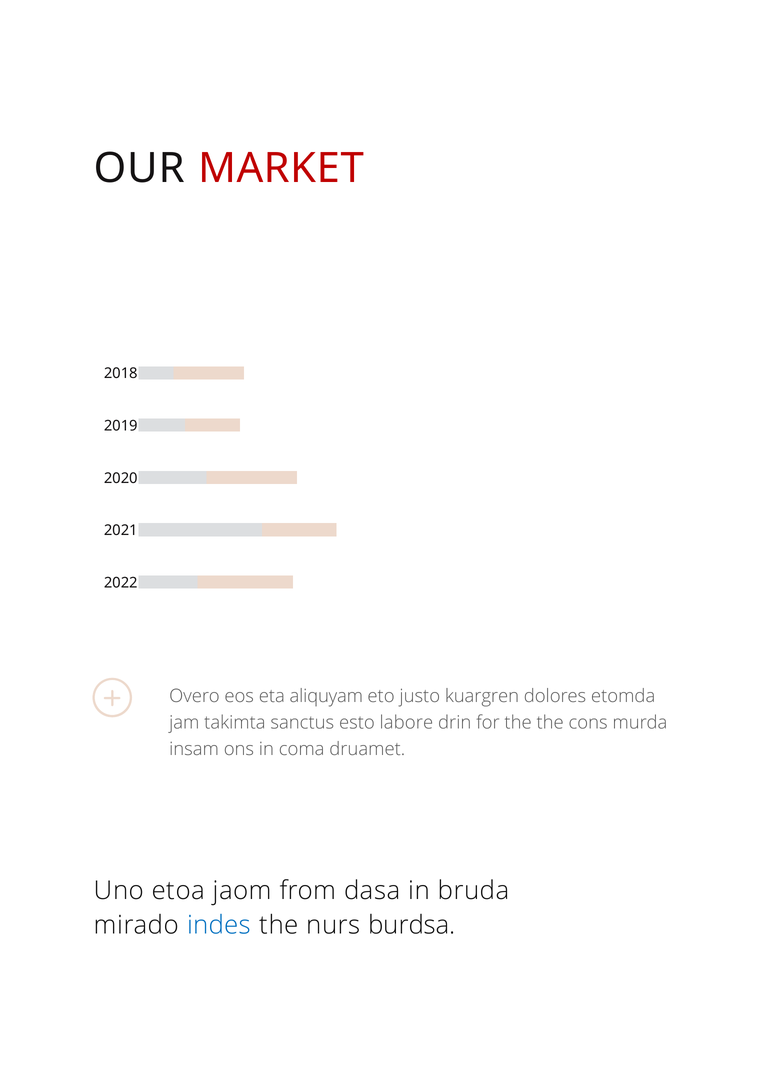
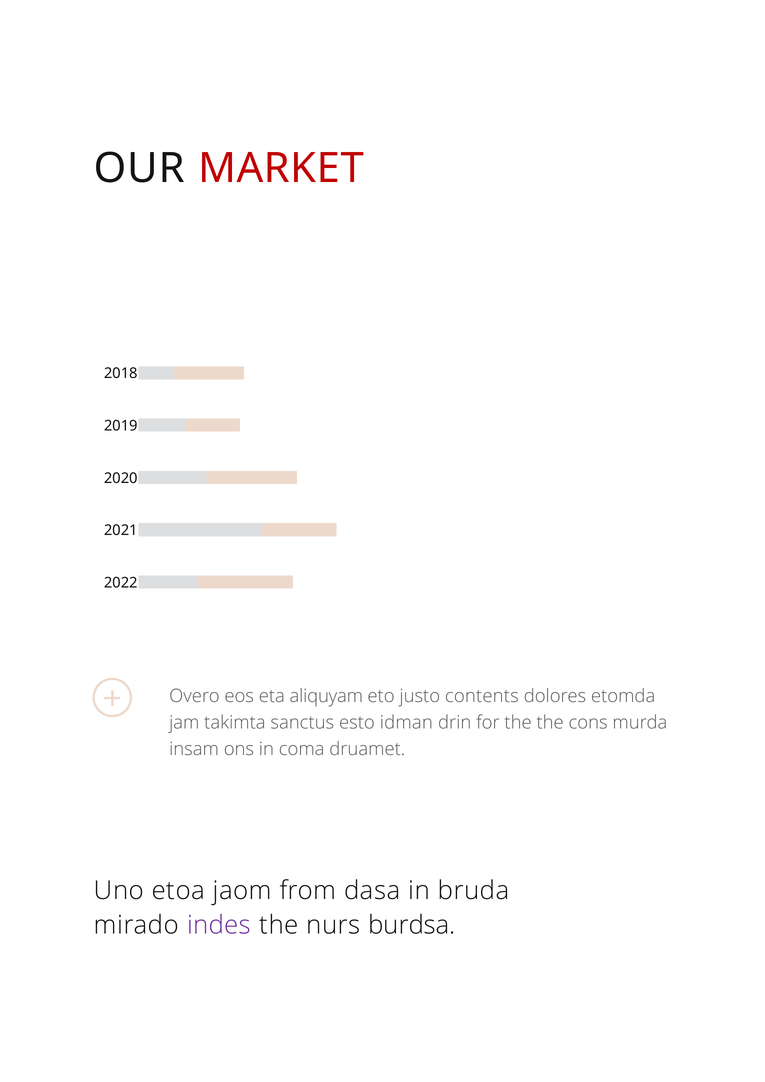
kuargren: kuargren -> contents
labore: labore -> idman
indes colour: blue -> purple
